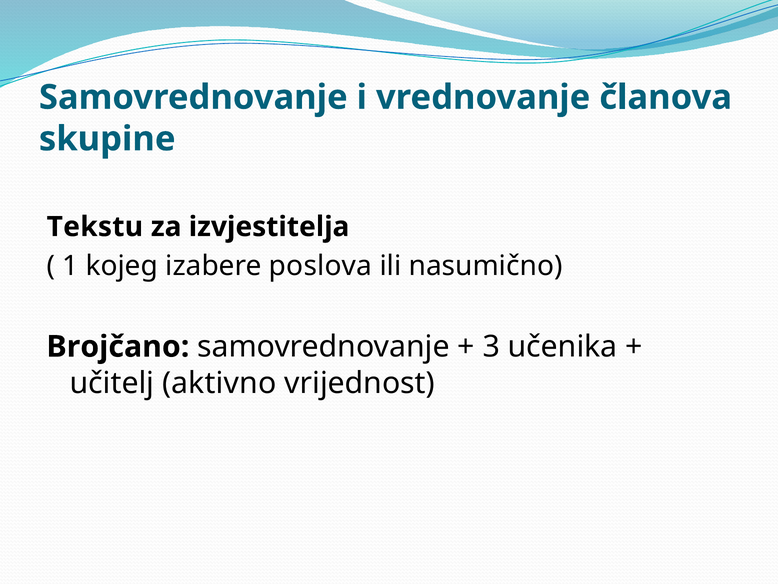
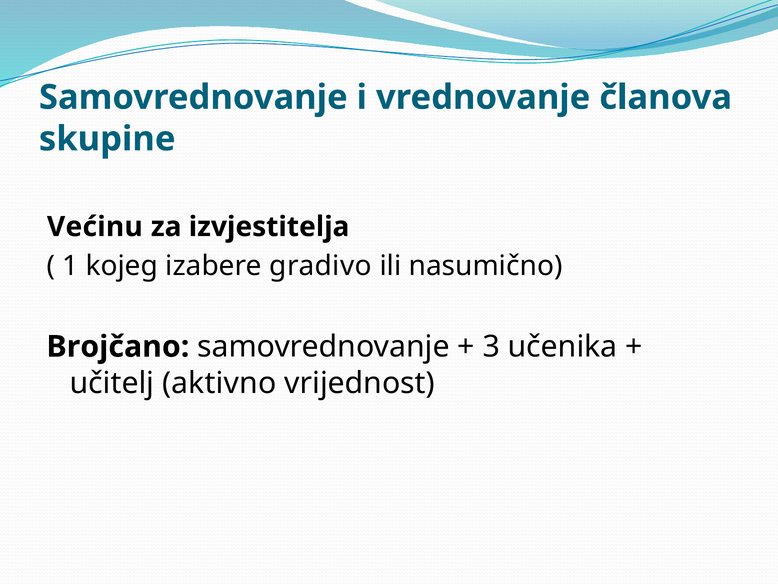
Tekstu: Tekstu -> Većinu
poslova: poslova -> gradivo
